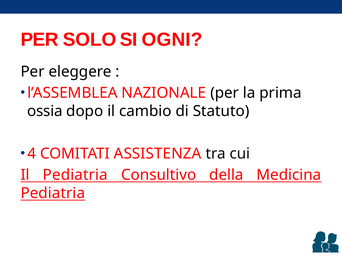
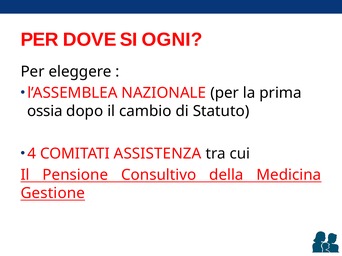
SOLO: SOLO -> DOVE
Il Pediatria: Pediatria -> Pensione
Pediatria at (53, 193): Pediatria -> Gestione
